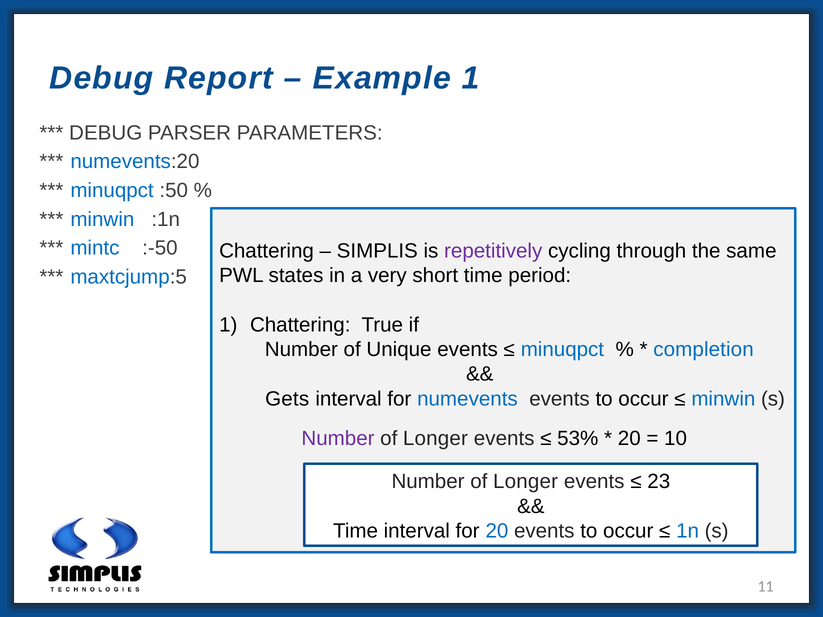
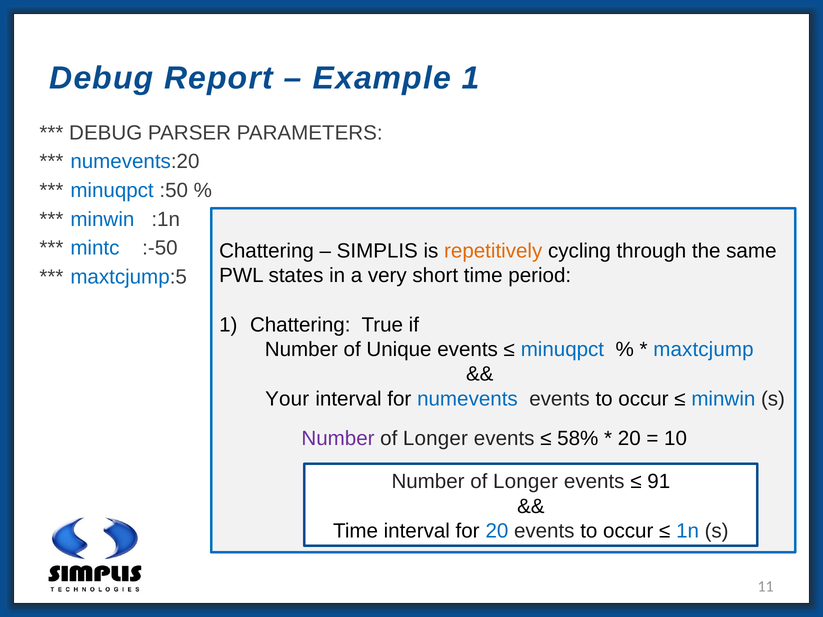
repetitively colour: purple -> orange
completion: completion -> maxtcjump
Gets: Gets -> Your
53%: 53% -> 58%
23: 23 -> 91
